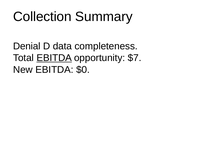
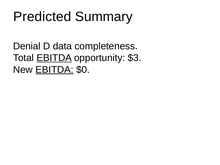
Collection: Collection -> Predicted
$7: $7 -> $3
EBITDA at (54, 70) underline: none -> present
